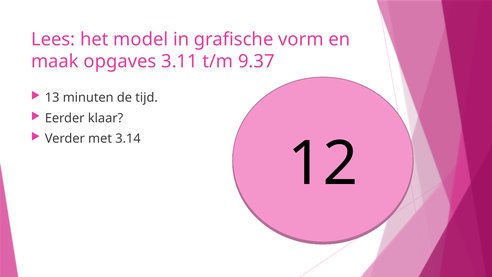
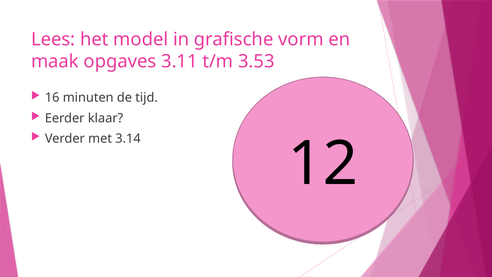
9.37: 9.37 -> 3.53
13: 13 -> 16
